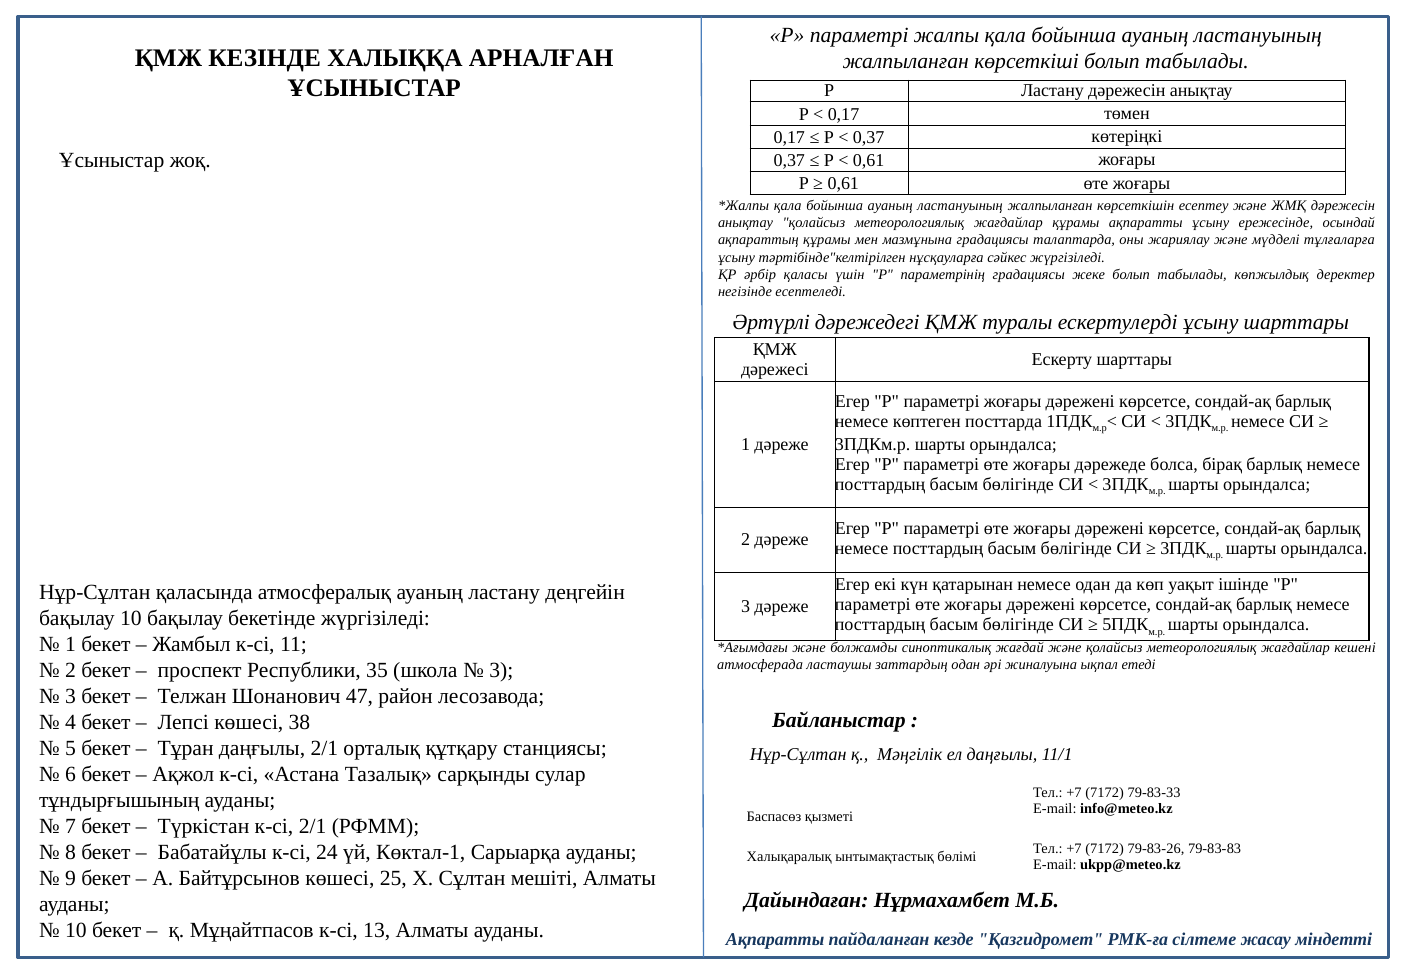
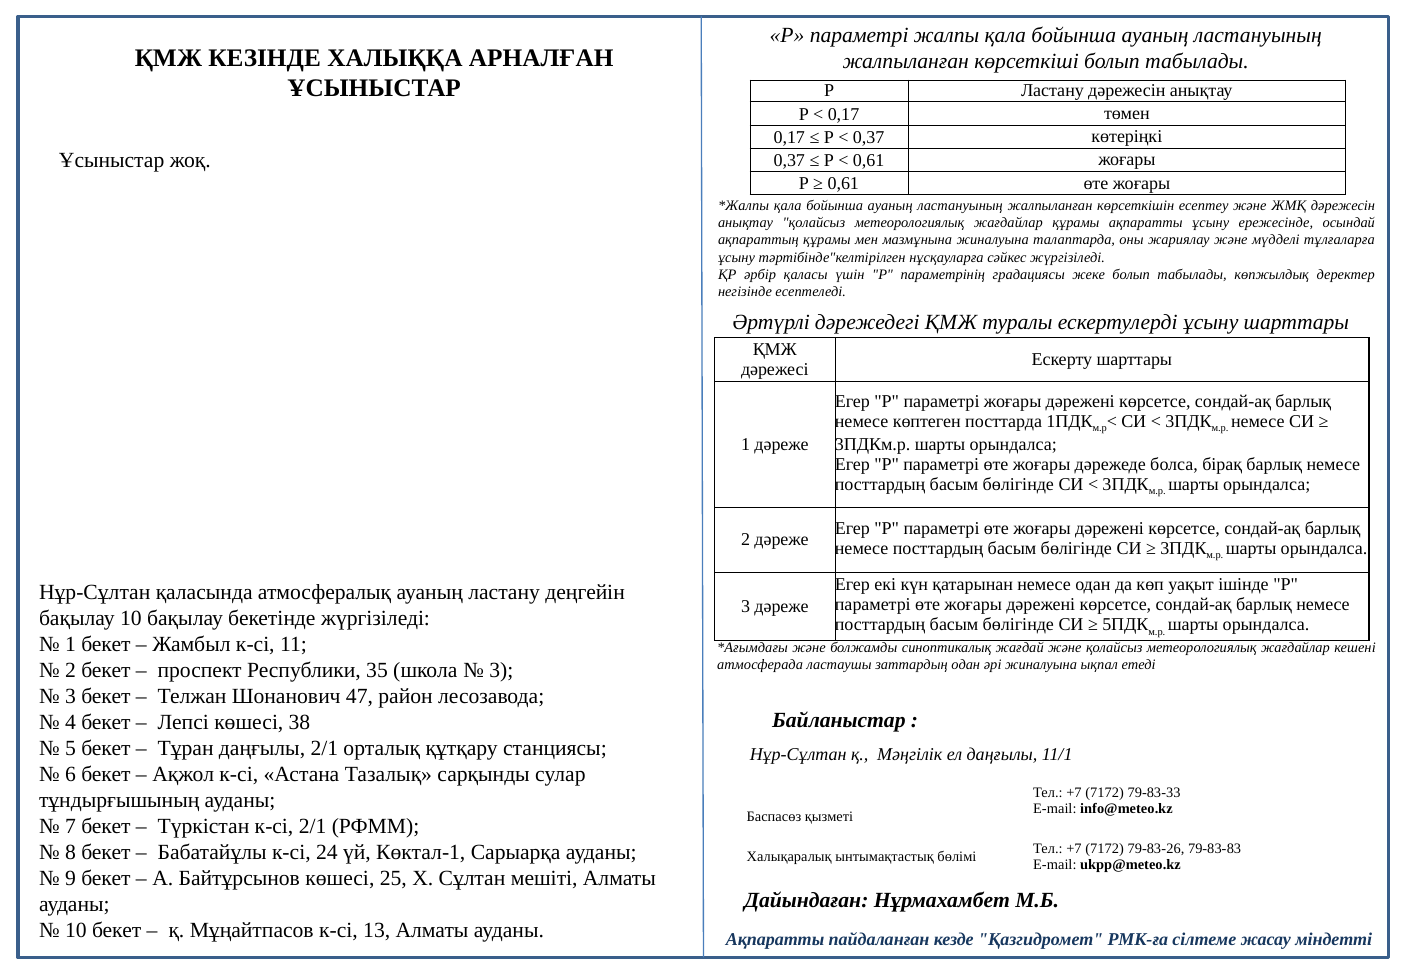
мазмұнына градациясы: градациясы -> жиналуына
